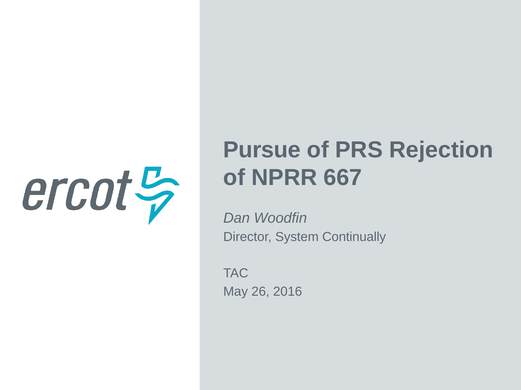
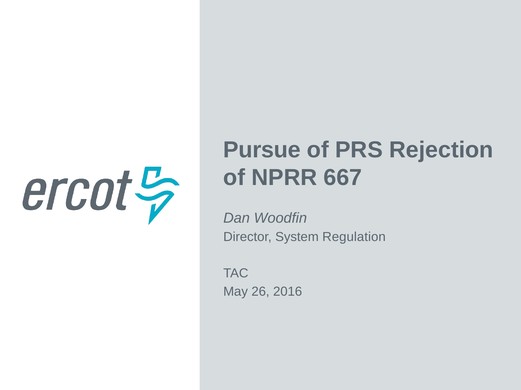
Continually: Continually -> Regulation
